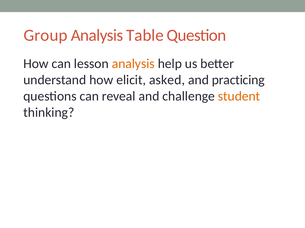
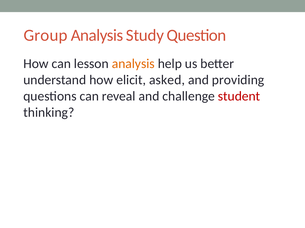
Table: Table -> Study
practicing: practicing -> providing
student colour: orange -> red
